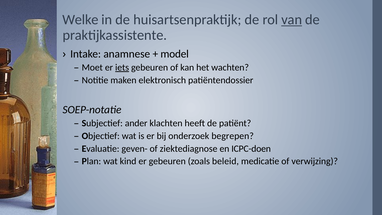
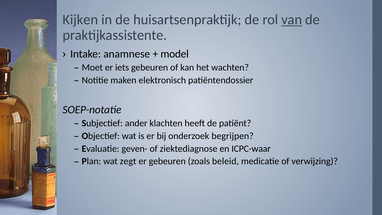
Welke: Welke -> Kijken
iets underline: present -> none
begrepen: begrepen -> begrijpen
ICPC-doen: ICPC-doen -> ICPC-waar
kind: kind -> zegt
